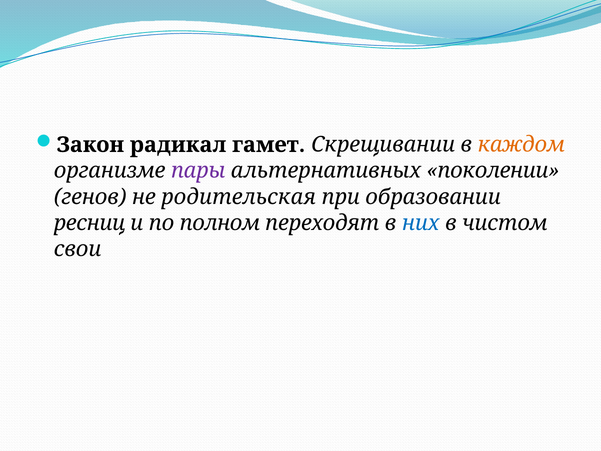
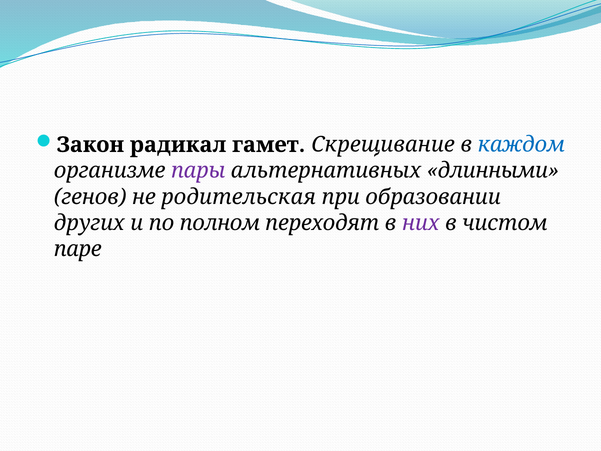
Скрещивании: Скрещивании -> Скрещивание
каждом colour: orange -> blue
поколении: поколении -> длинными
ресниц: ресниц -> других
них colour: blue -> purple
свои: свои -> паре
